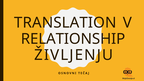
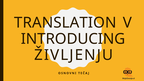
RELATIONSHIP: RELATIONSHIP -> INTRODUCING
